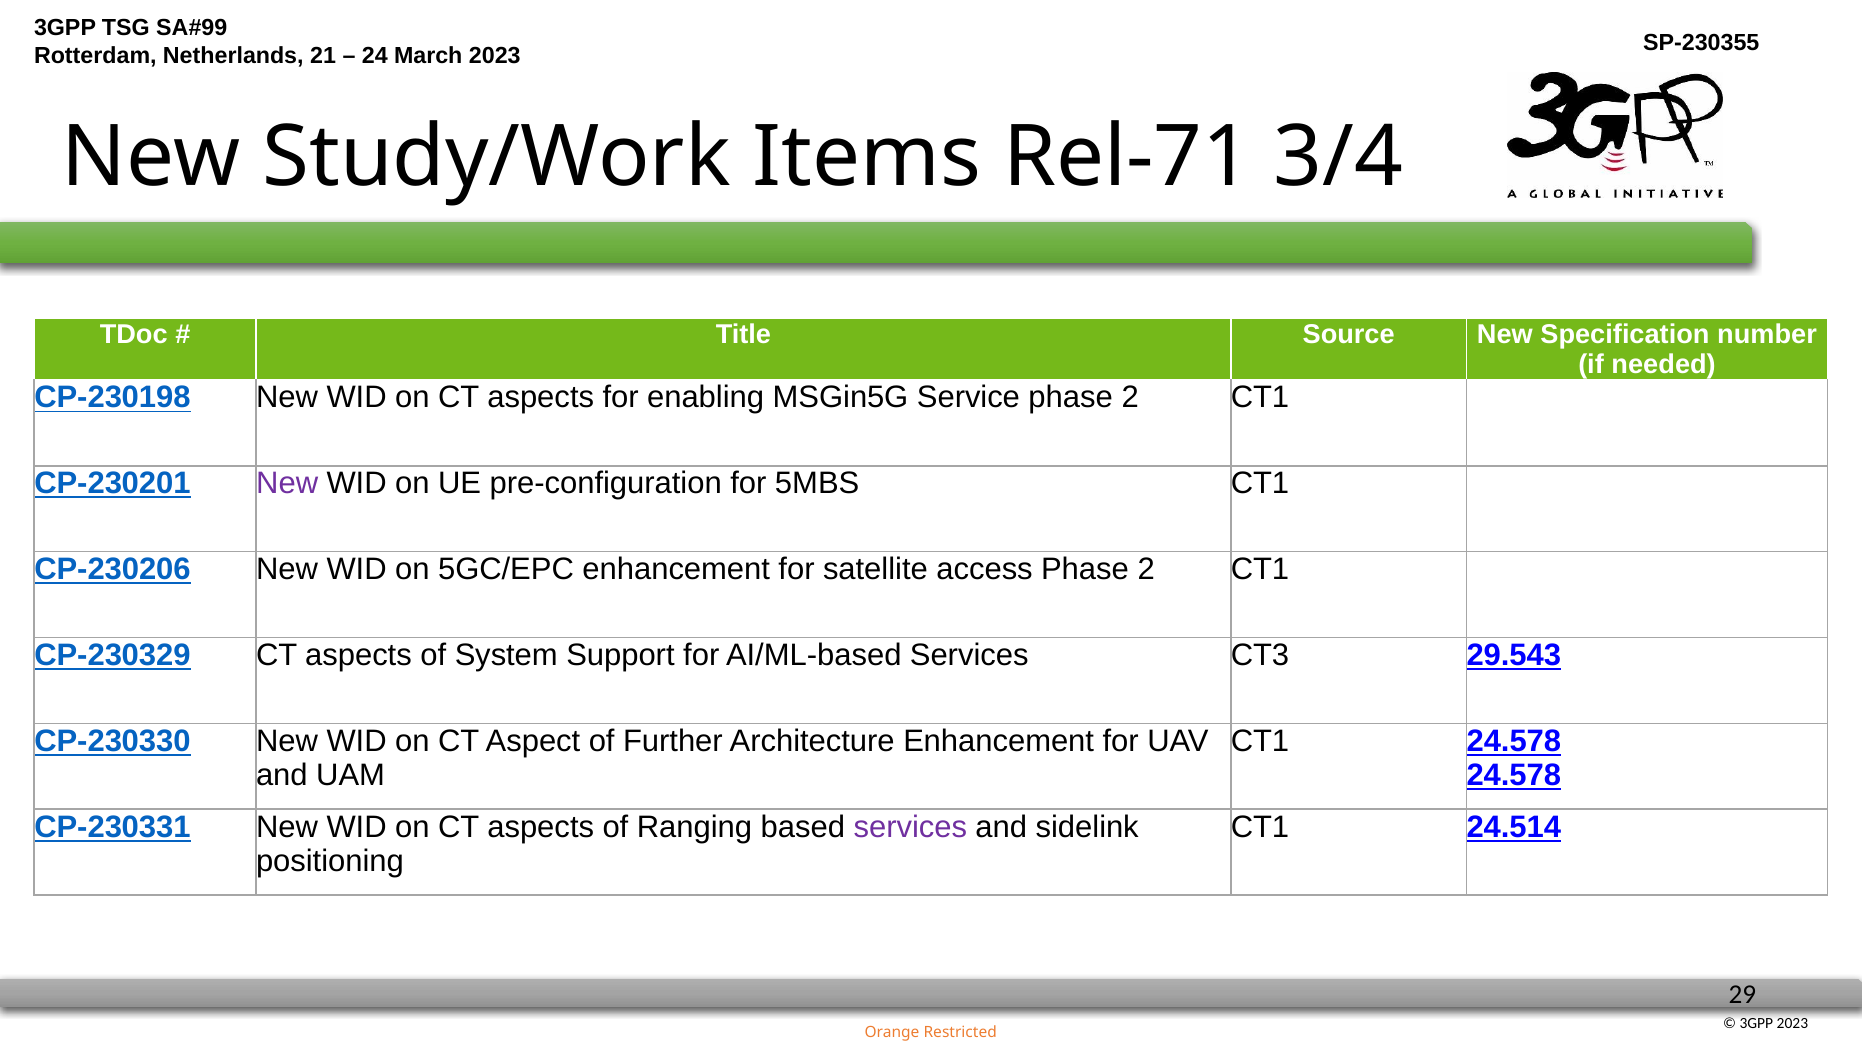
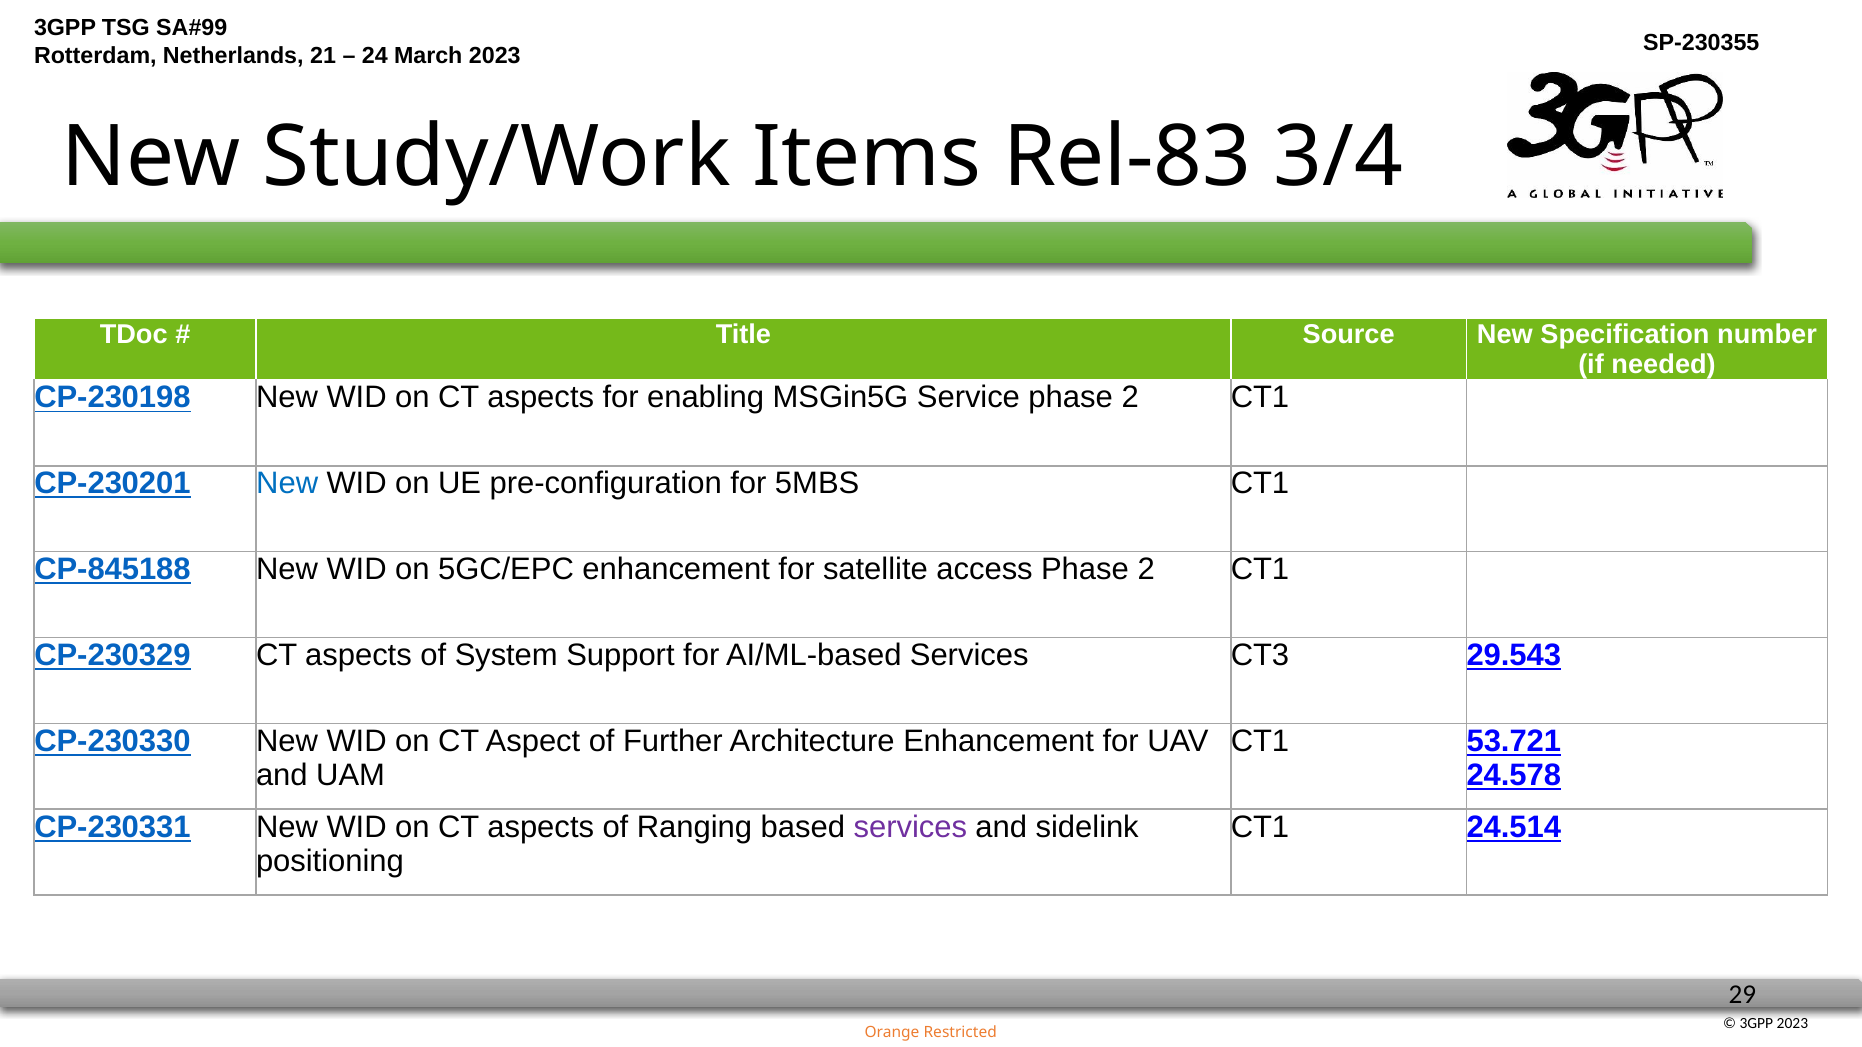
Rel-71: Rel-71 -> Rel-83
New at (287, 484) colour: purple -> blue
CP-230206: CP-230206 -> CP-845188
CT1 24.578: 24.578 -> 53.721
